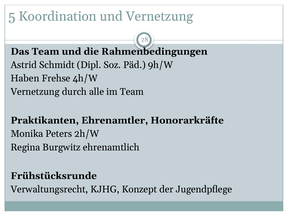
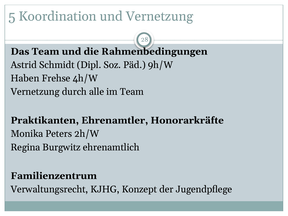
Frühstücksrunde: Frühstücksrunde -> Familienzentrum
